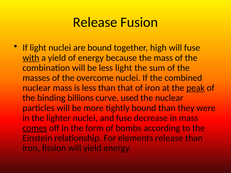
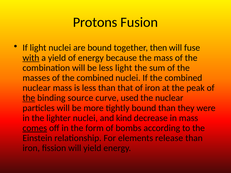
Release at (95, 22): Release -> Protons
high: high -> then
of the overcome: overcome -> combined
peak underline: present -> none
the at (29, 98) underline: none -> present
billions: billions -> source
and fuse: fuse -> kind
